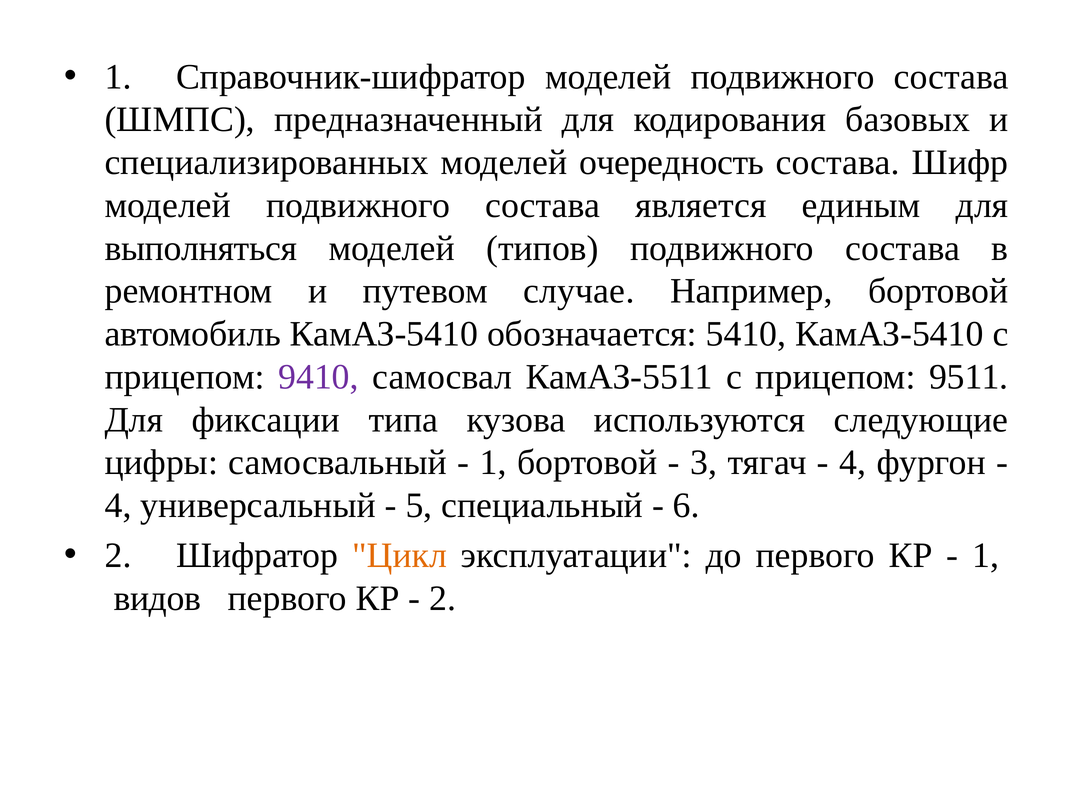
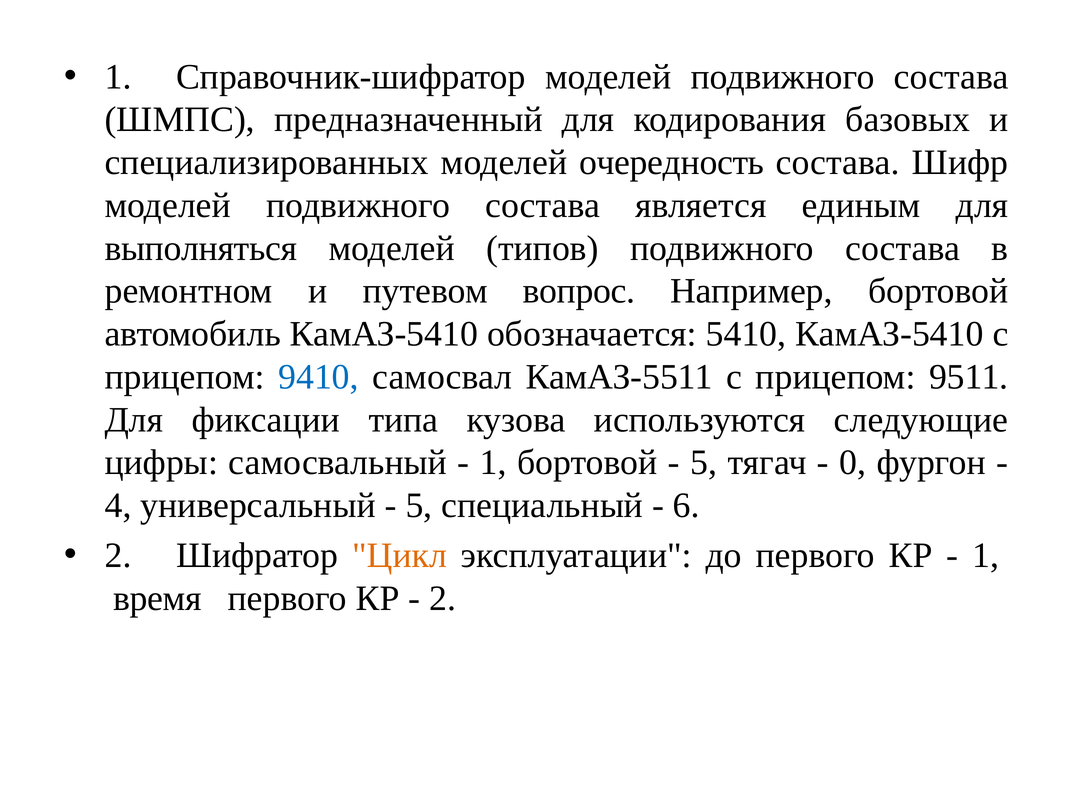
случае: случае -> вопрос
9410 colour: purple -> blue
3 at (704, 463): 3 -> 5
4 at (853, 463): 4 -> 0
видов: видов -> время
